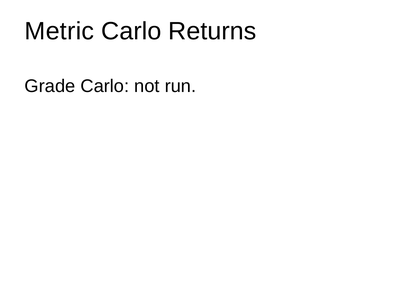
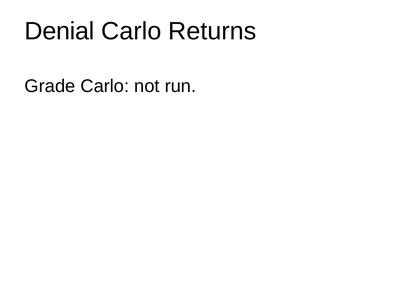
Metric: Metric -> Denial
